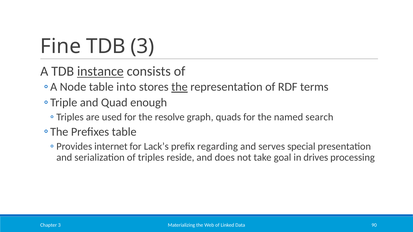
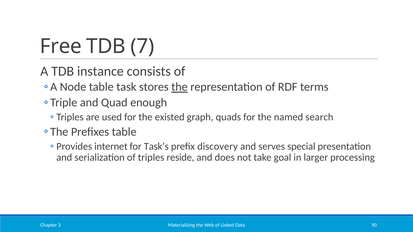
Fine: Fine -> Free
TDB 3: 3 -> 7
instance underline: present -> none
into: into -> task
resolve: resolve -> existed
Lack’s: Lack’s -> Task’s
regarding: regarding -> discovery
drives: drives -> larger
